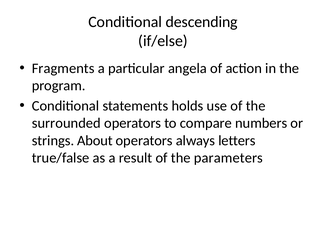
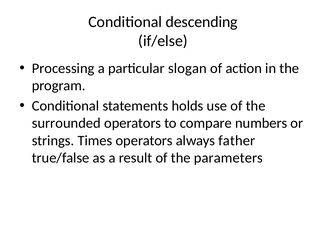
Fragments: Fragments -> Processing
angela: angela -> slogan
About: About -> Times
letters: letters -> father
